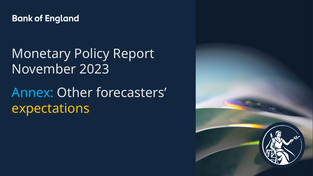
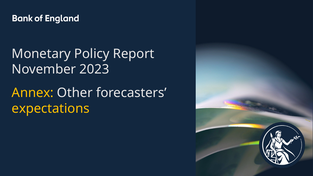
Annex colour: light blue -> yellow
